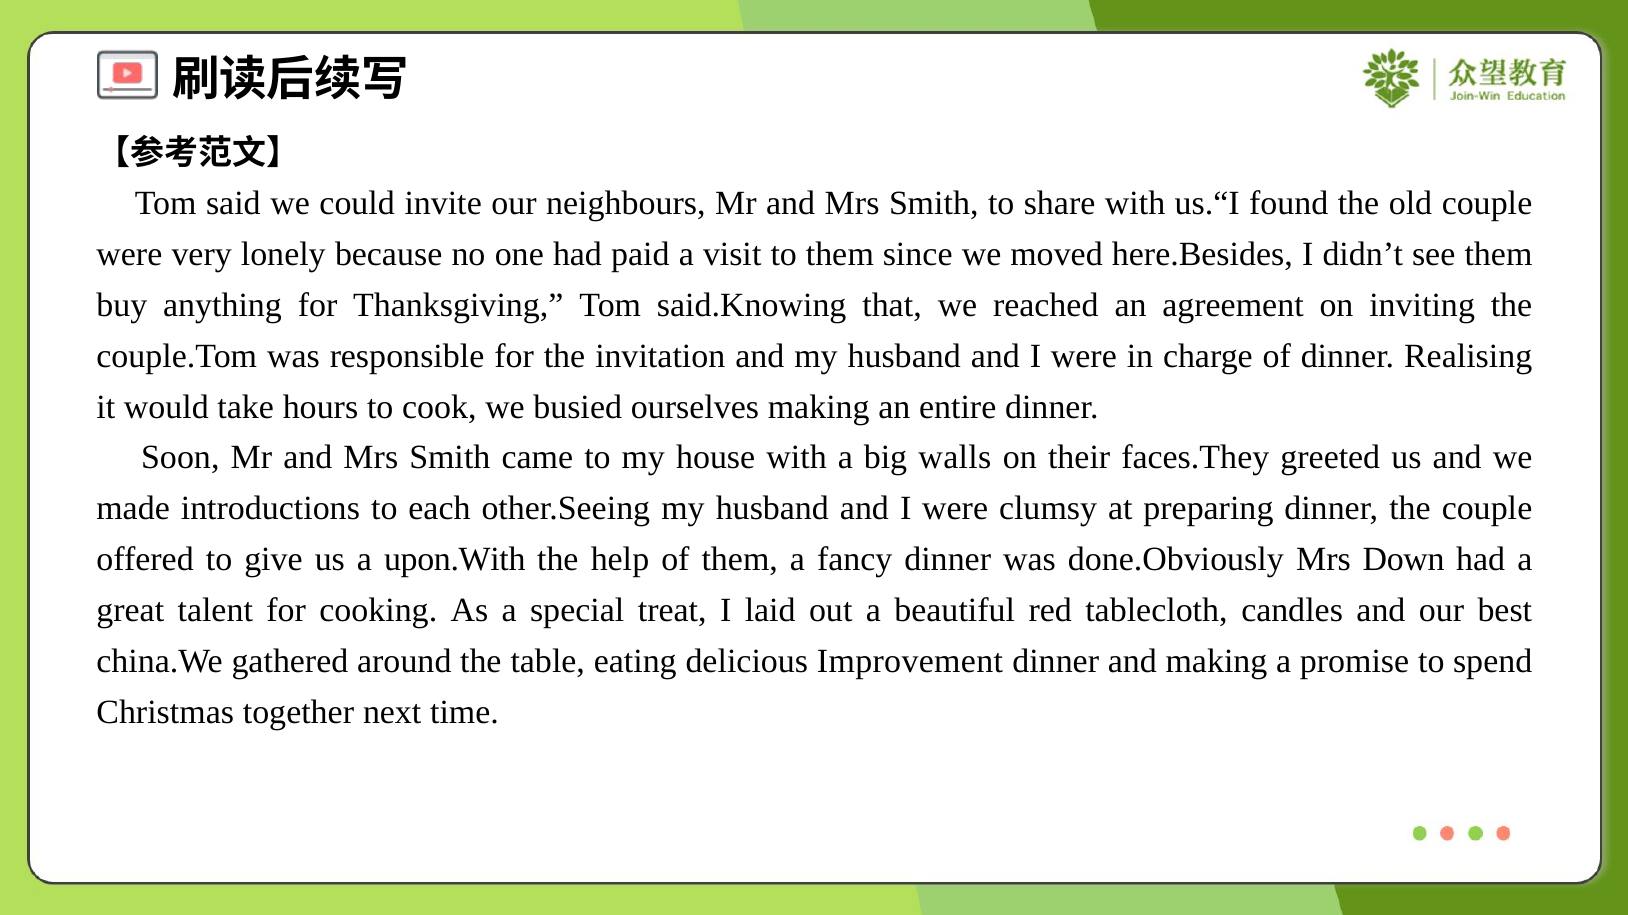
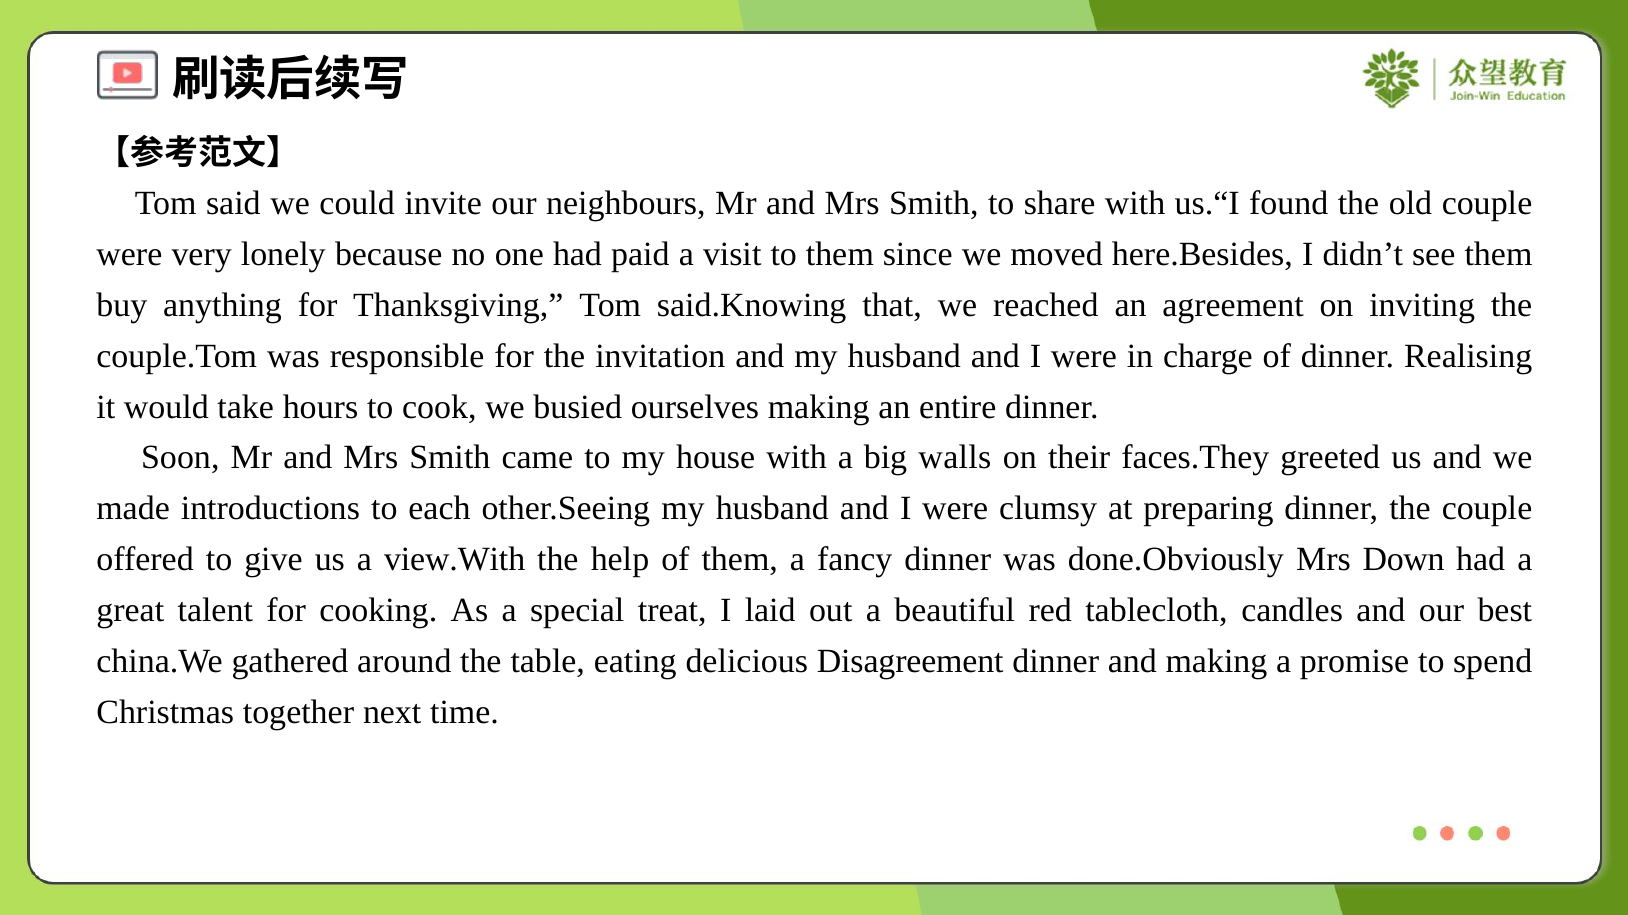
upon.With: upon.With -> view.With
Improvement: Improvement -> Disagreement
